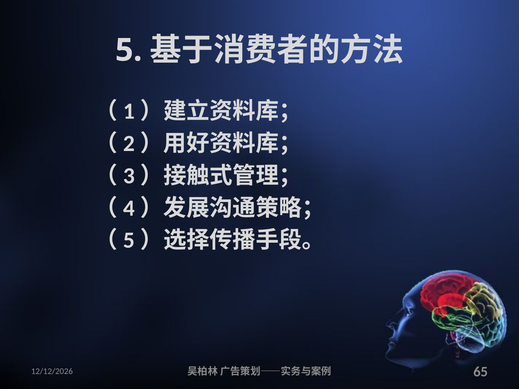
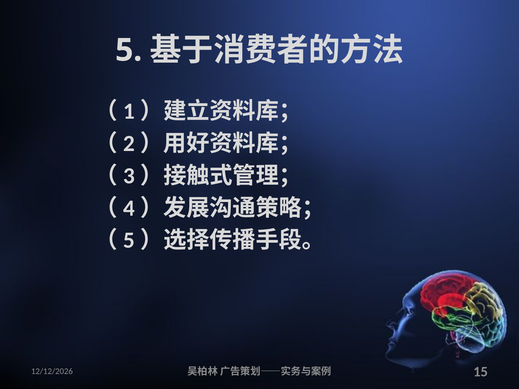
65: 65 -> 15
